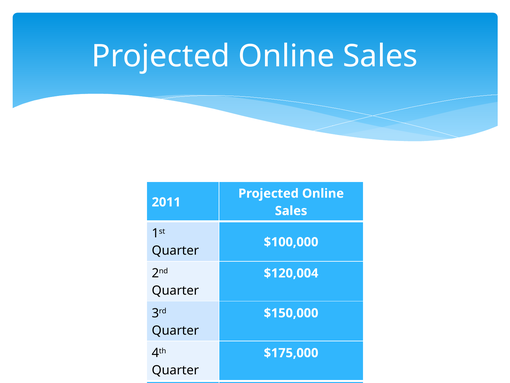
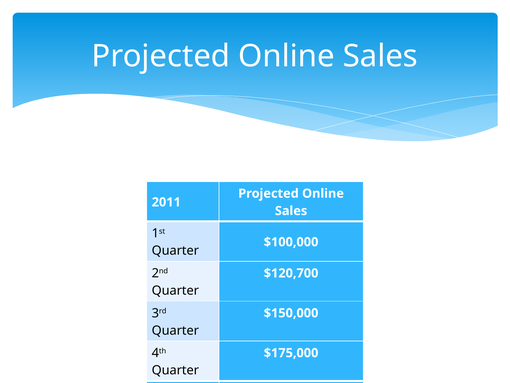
$120,004: $120,004 -> $120,700
